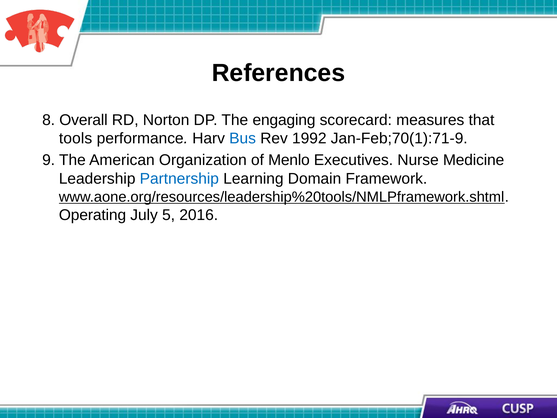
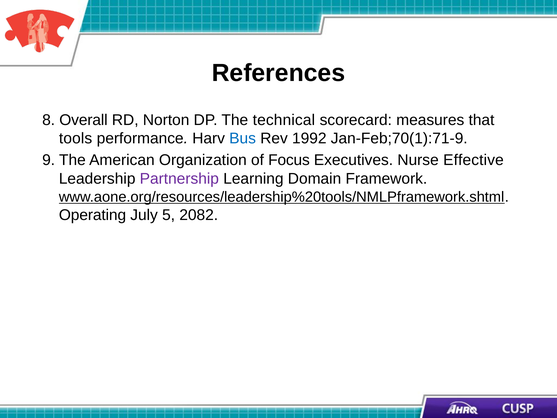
engaging: engaging -> technical
Menlo: Menlo -> Focus
Medicine: Medicine -> Effective
Partnership colour: blue -> purple
2016: 2016 -> 2082
